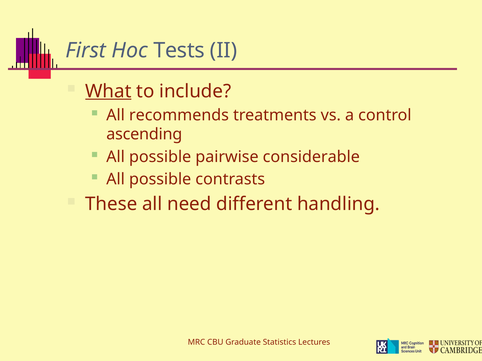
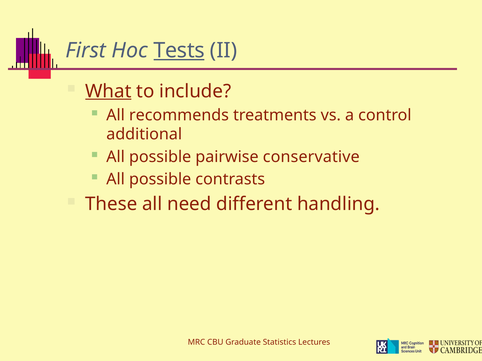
Tests underline: none -> present
ascending: ascending -> additional
considerable: considerable -> conservative
